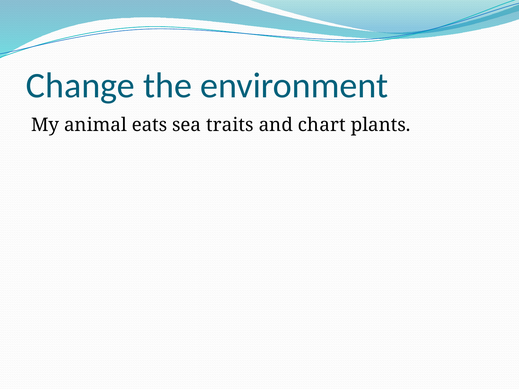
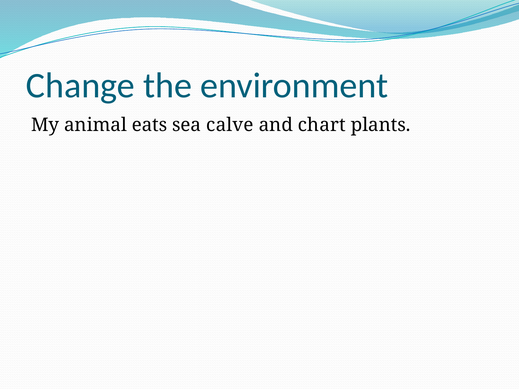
traits: traits -> calve
